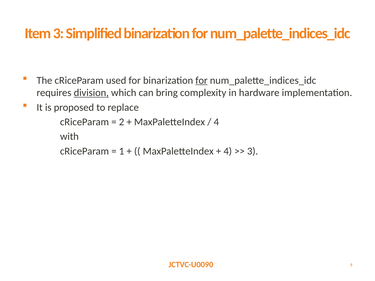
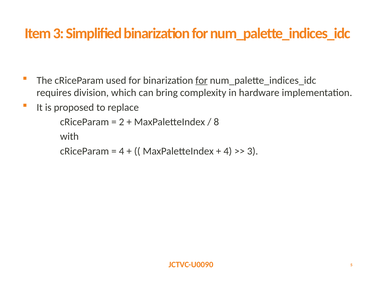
division underline: present -> none
4 at (216, 122): 4 -> 8
1 at (122, 151): 1 -> 4
